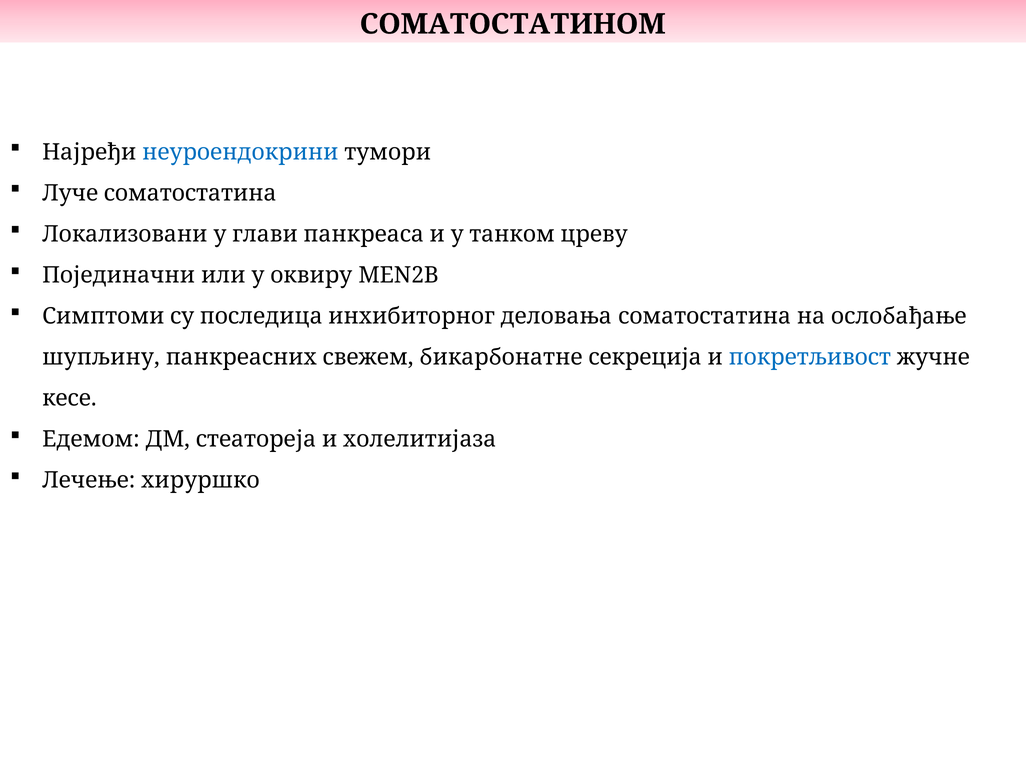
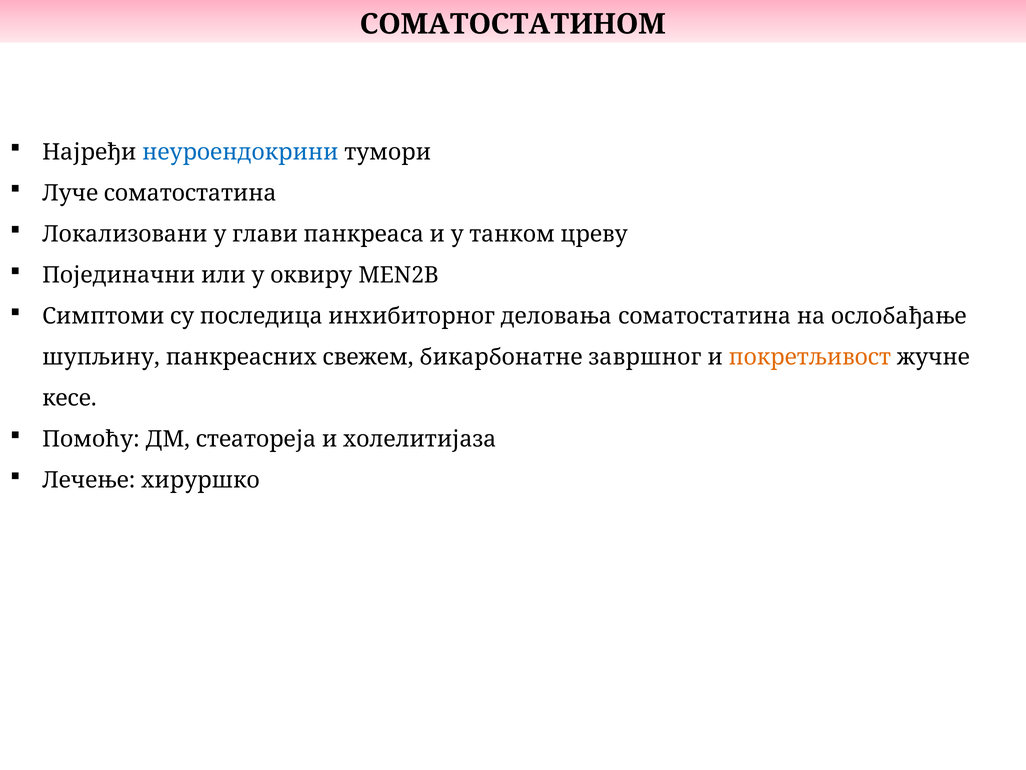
секреција: секреција -> завршног
покретљивост colour: blue -> orange
Едемом: Едемом -> Помоћу
